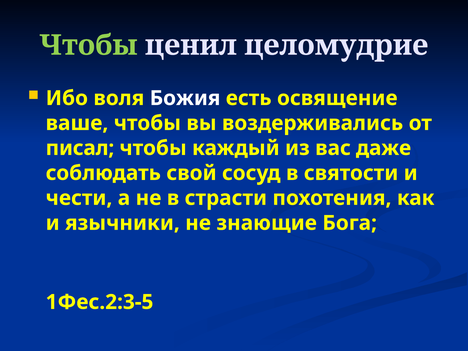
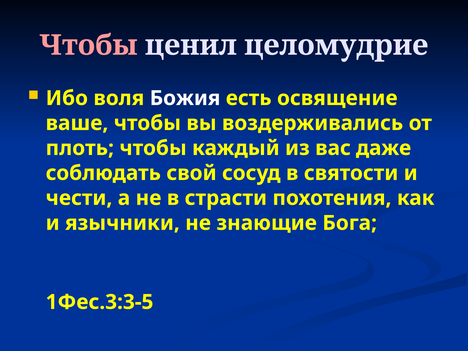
Чтобы at (88, 45) colour: light green -> pink
писал: писал -> плоть
1Фес.2:3-5: 1Фес.2:3-5 -> 1Фес.3:3-5
